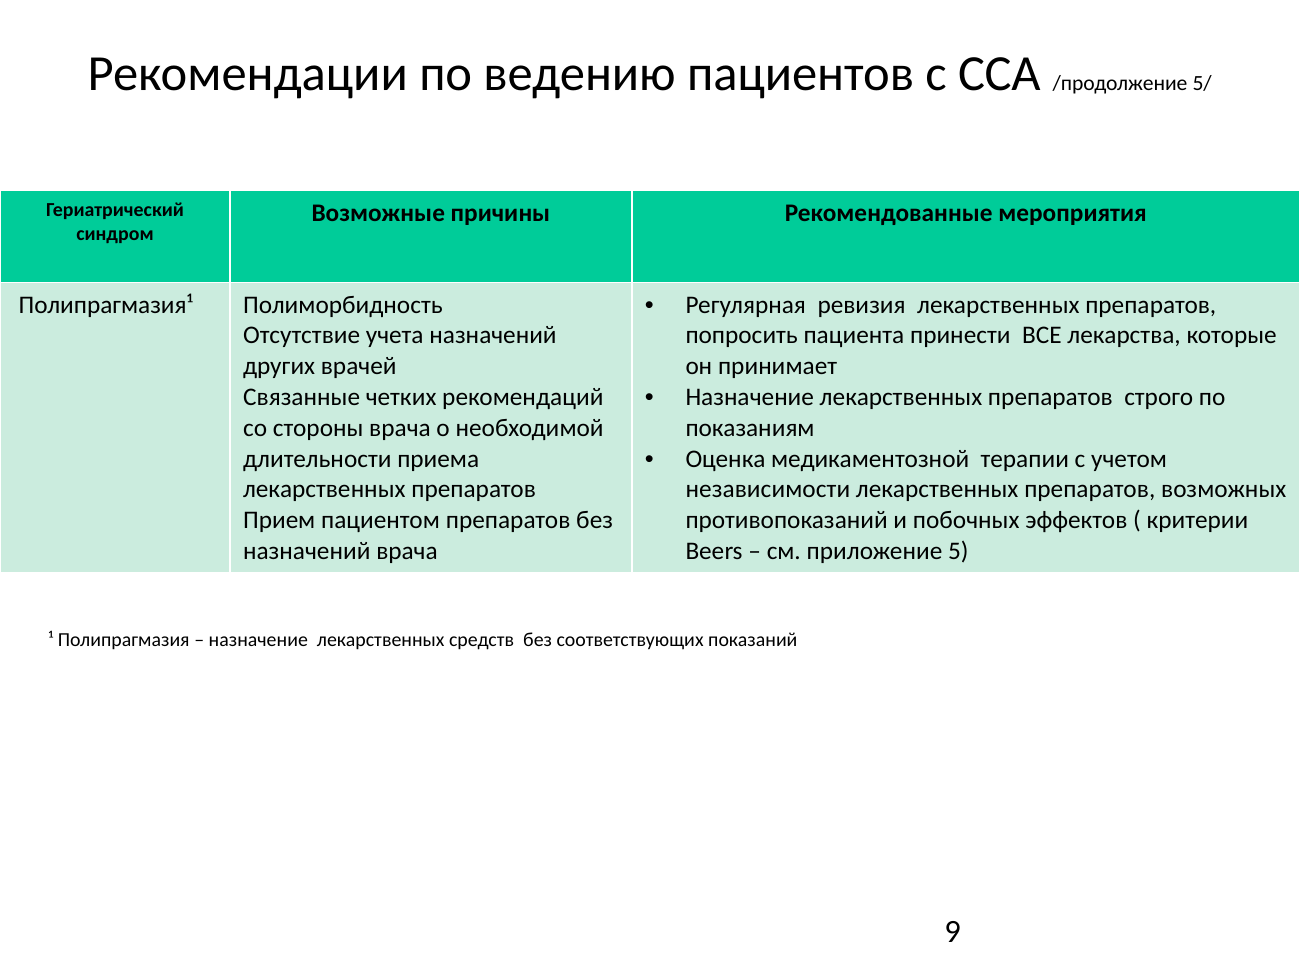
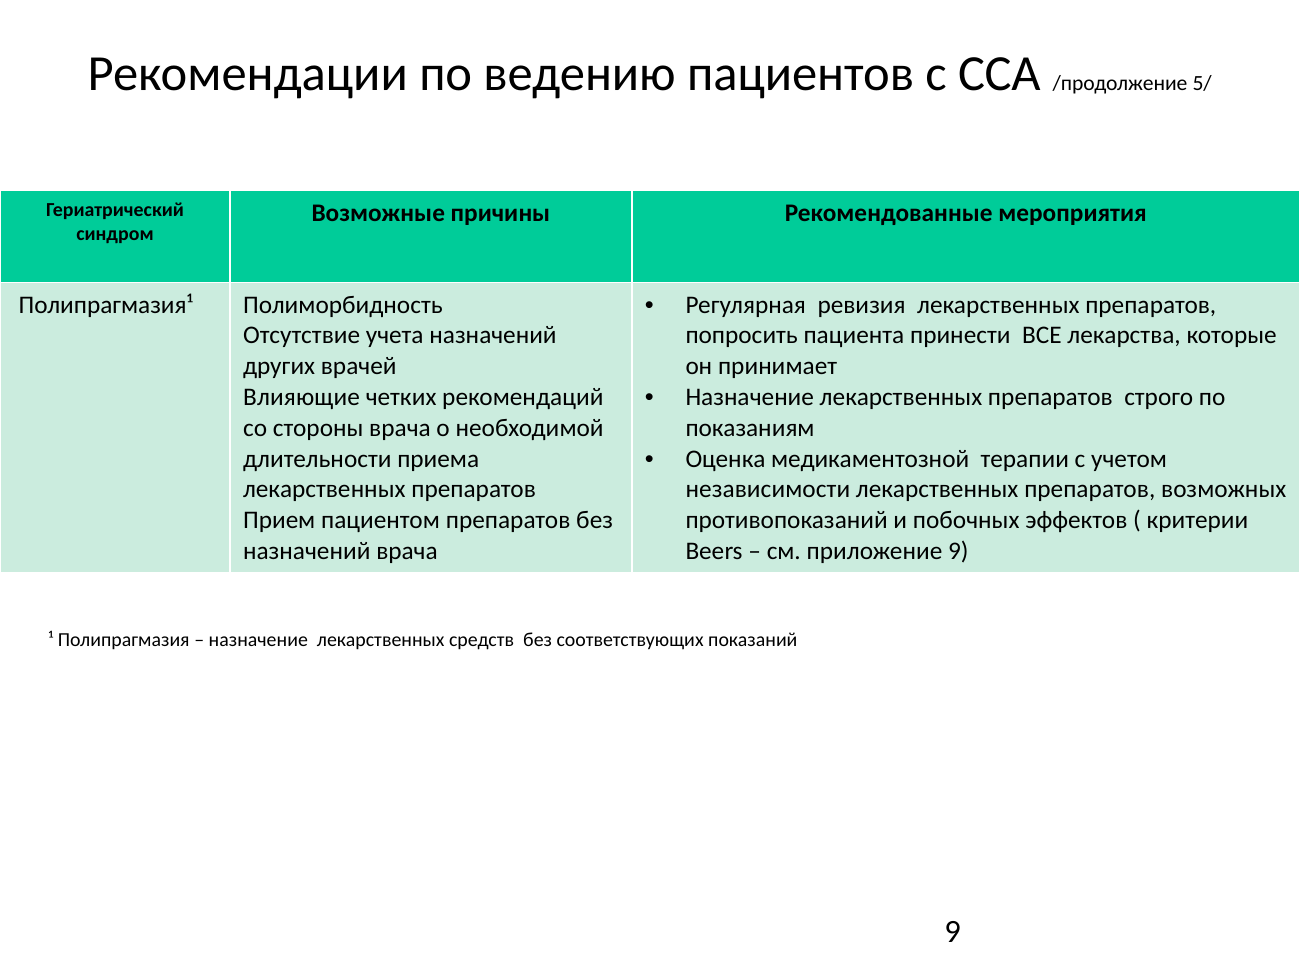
Связанные: Связанные -> Влияющие
приложение 5: 5 -> 9
